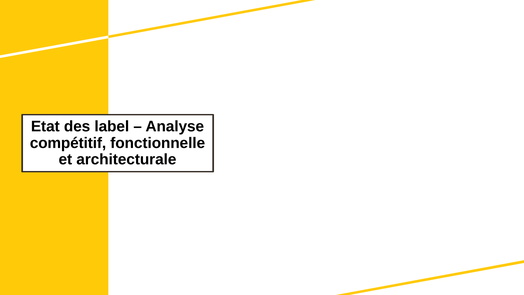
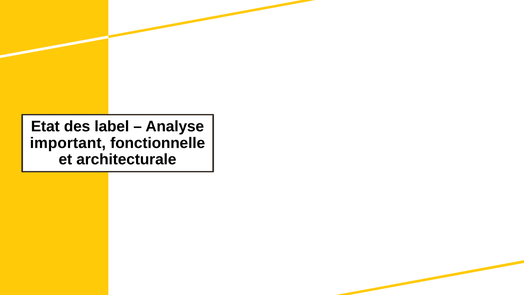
compétitif: compétitif -> important
